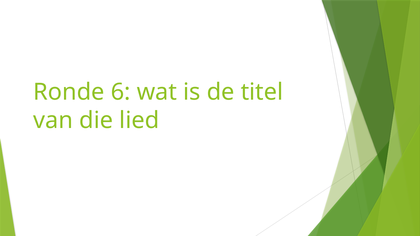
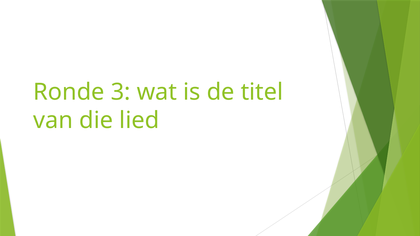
6: 6 -> 3
